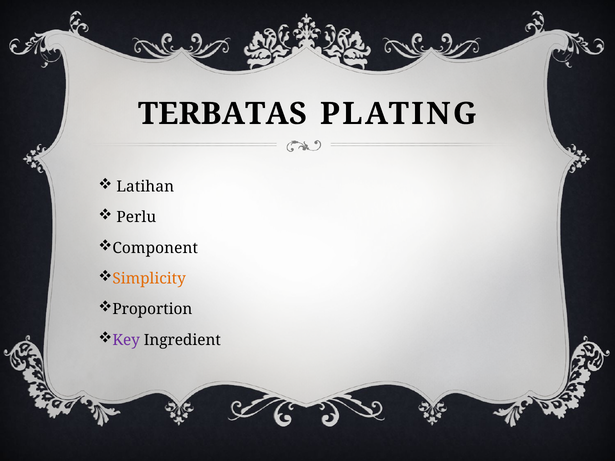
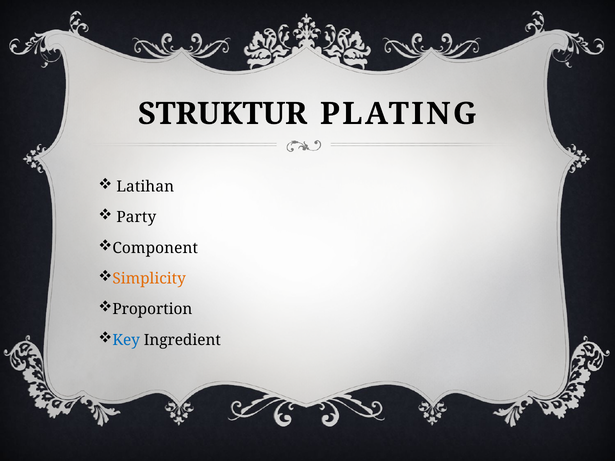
TERBATAS: TERBATAS -> STRUKTUR
Perlu: Perlu -> Party
Key colour: purple -> blue
